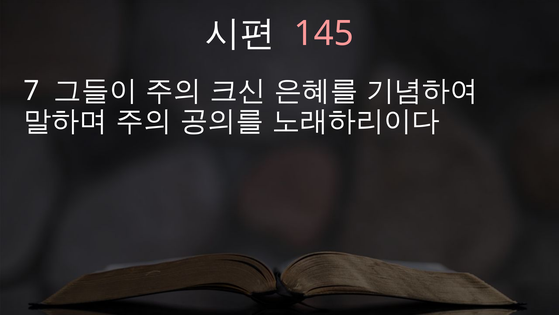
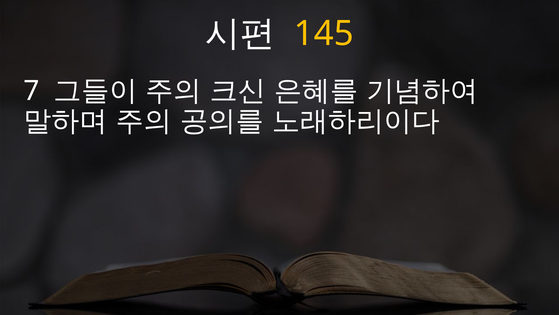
145 colour: pink -> yellow
